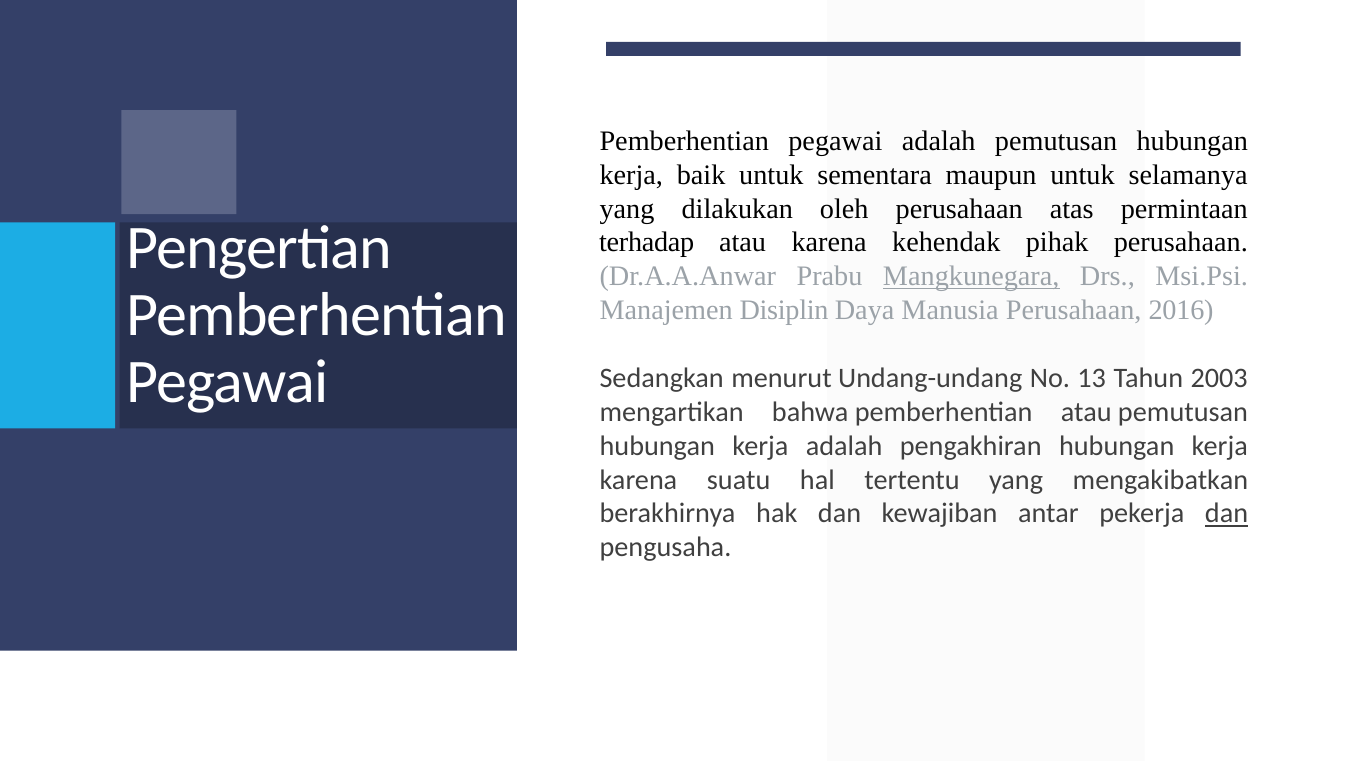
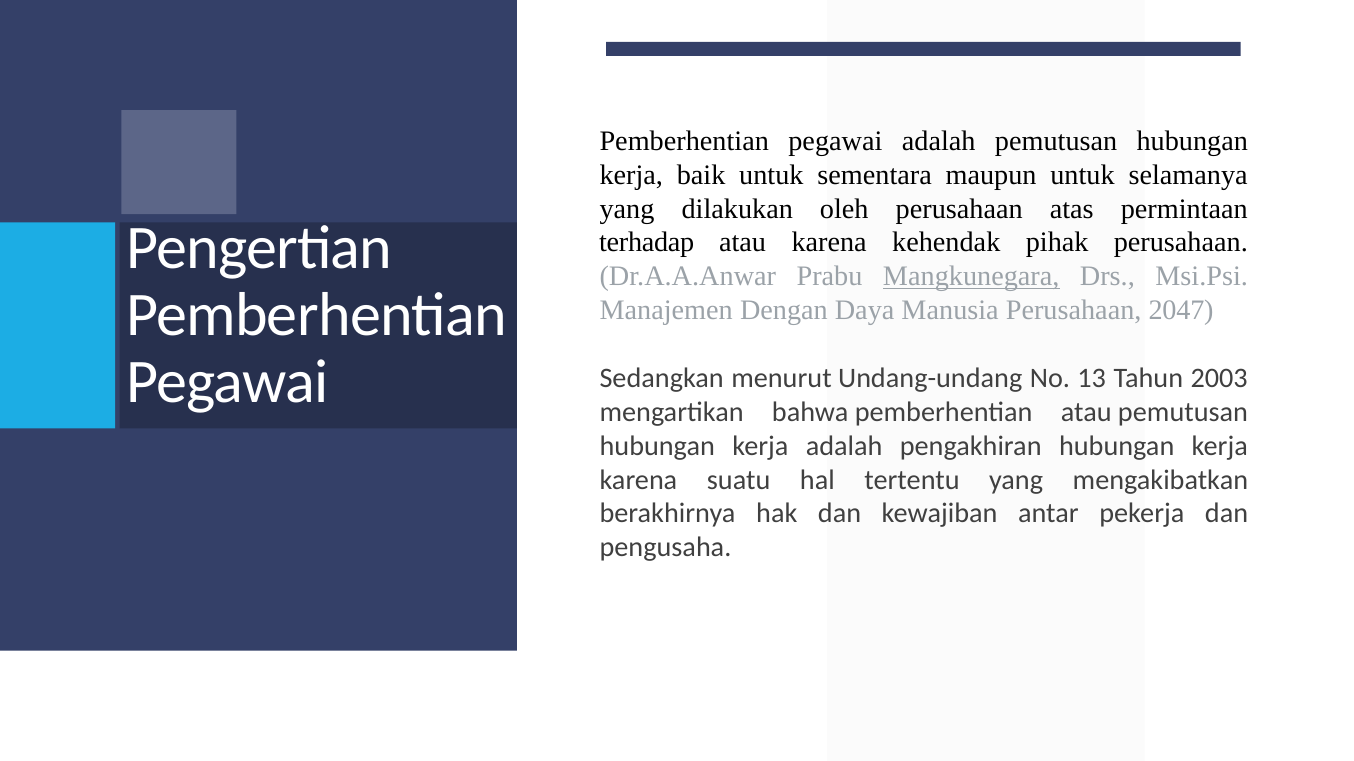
Disiplin: Disiplin -> Dengan
2016: 2016 -> 2047
dan at (1227, 514) underline: present -> none
